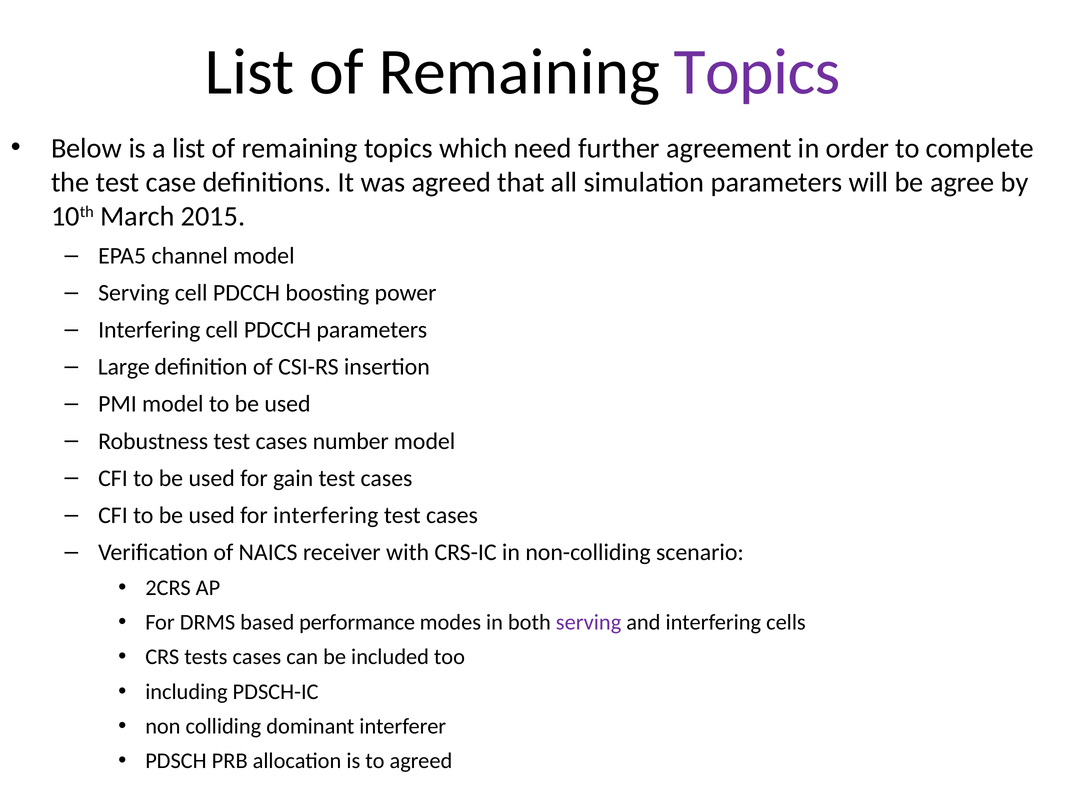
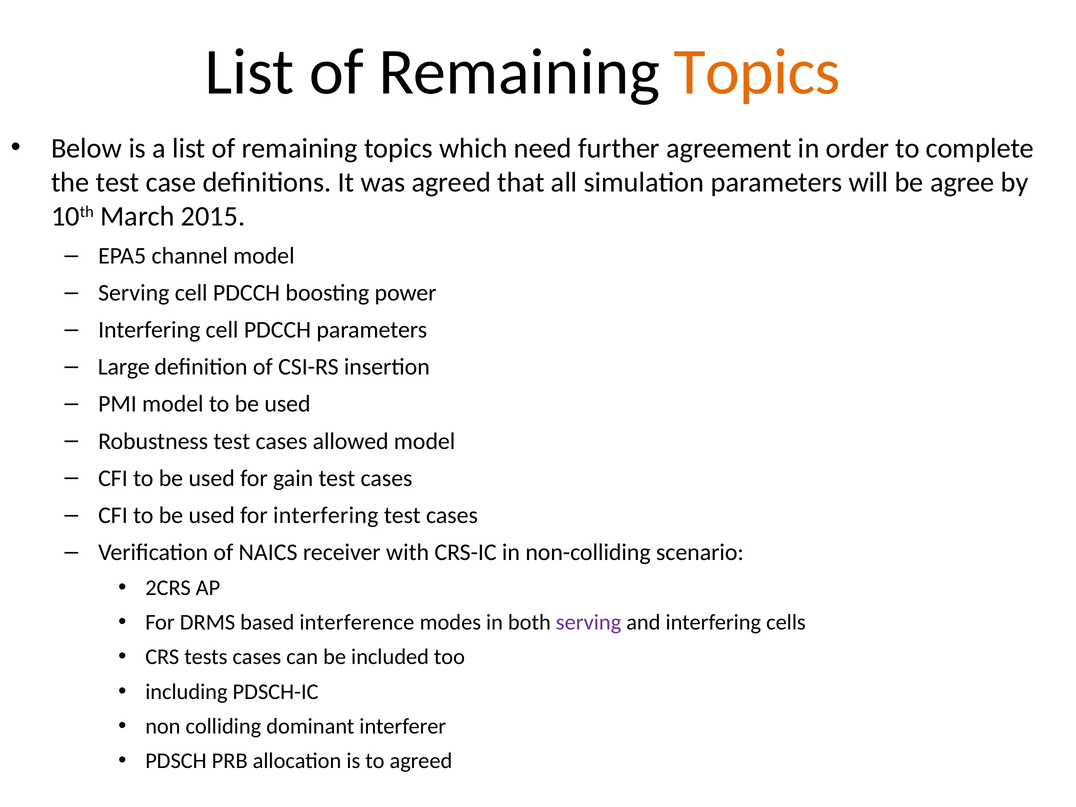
Topics at (757, 72) colour: purple -> orange
number: number -> allowed
performance: performance -> interference
